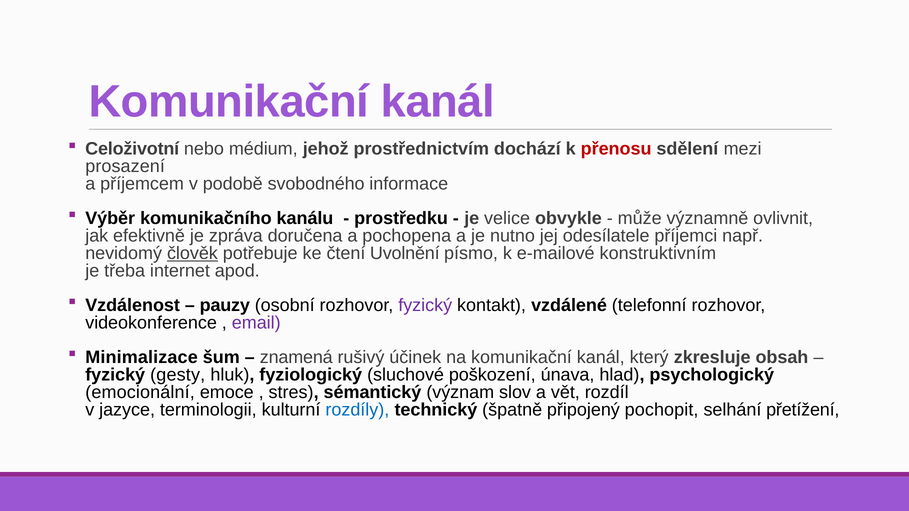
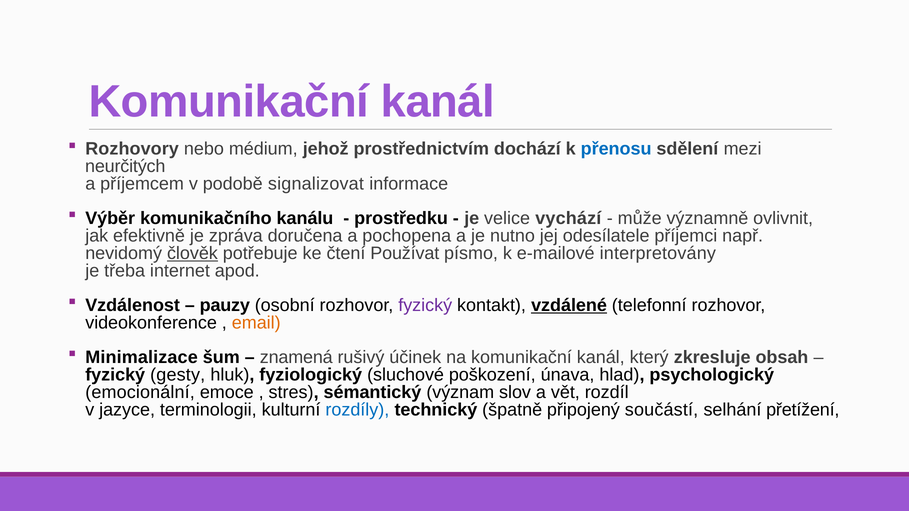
Celoživotní: Celoživotní -> Rozhovory
přenosu colour: red -> blue
prosazení: prosazení -> neurčitých
svobodného: svobodného -> signalizovat
obvykle: obvykle -> vychází
Uvolnění: Uvolnění -> Používat
konstruktivním: konstruktivním -> interpretovány
vzdálené underline: none -> present
email colour: purple -> orange
pochopit: pochopit -> součástí
